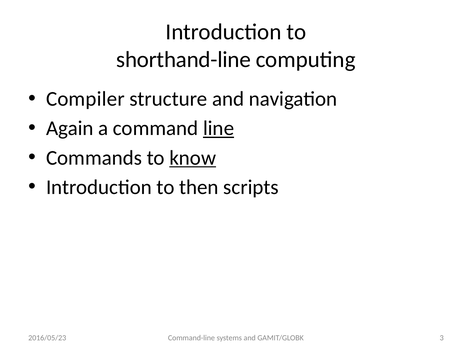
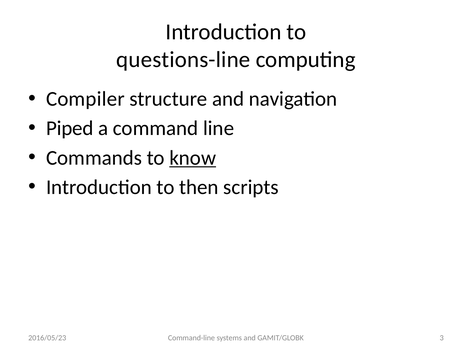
shorthand-line: shorthand-line -> questions-line
Again: Again -> Piped
line underline: present -> none
